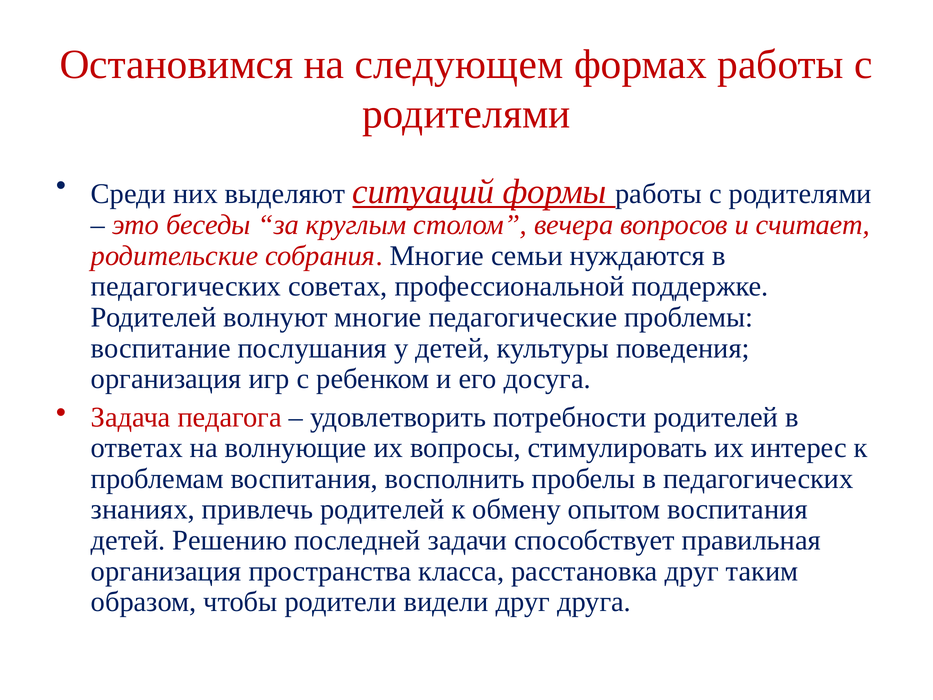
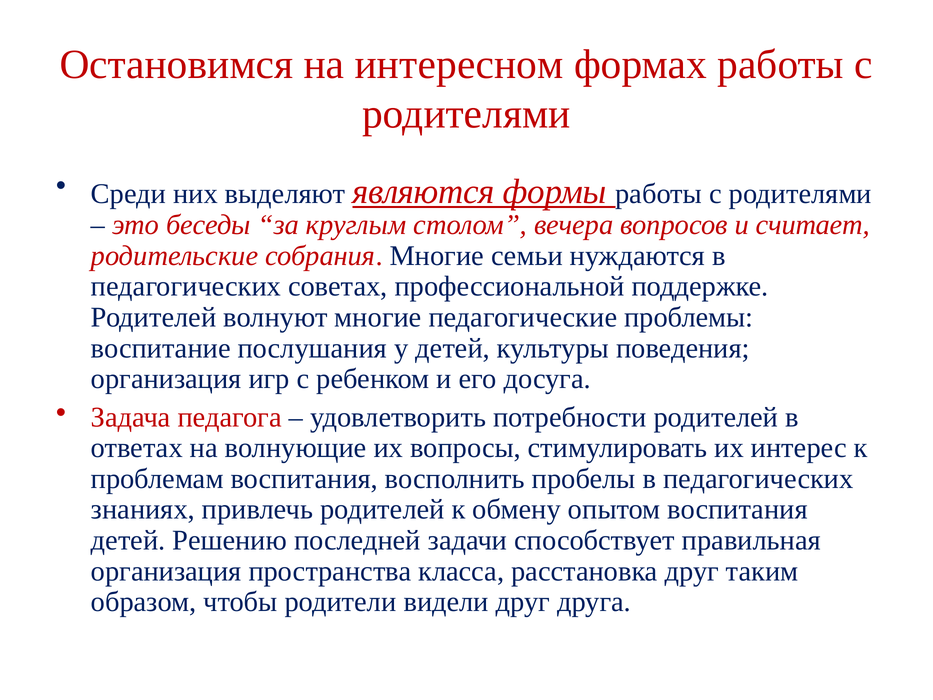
следующем: следующем -> интересном
ситуаций: ситуаций -> являются
